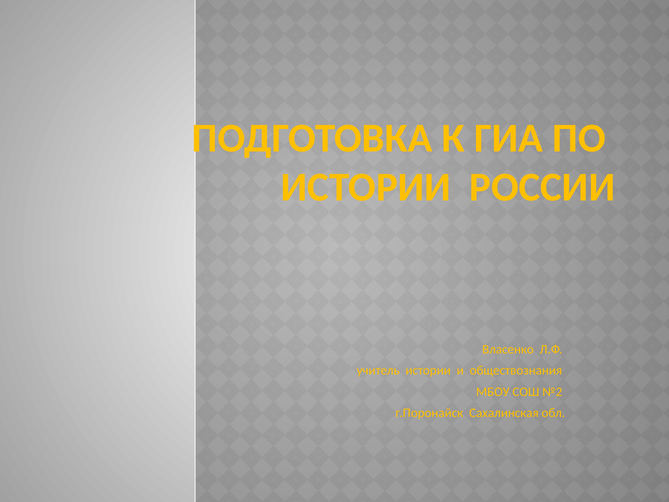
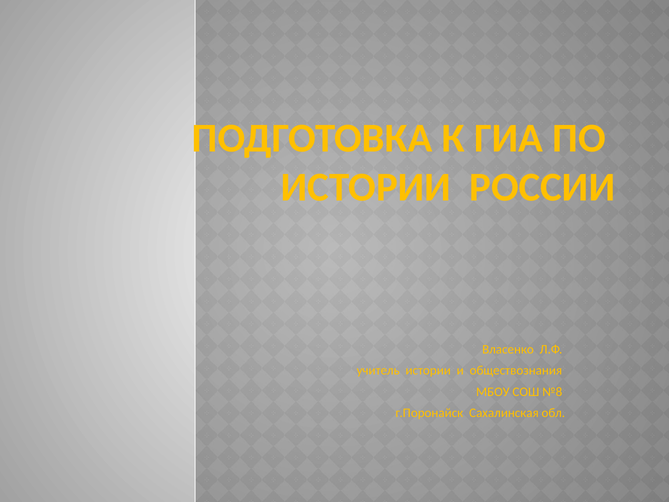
№2: №2 -> №8
